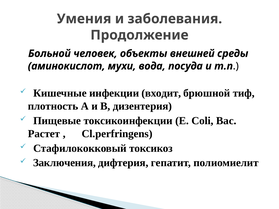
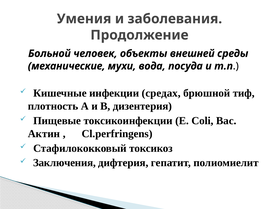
аминокислот: аминокислот -> механические
входит: входит -> средах
Растет: Растет -> Актин
